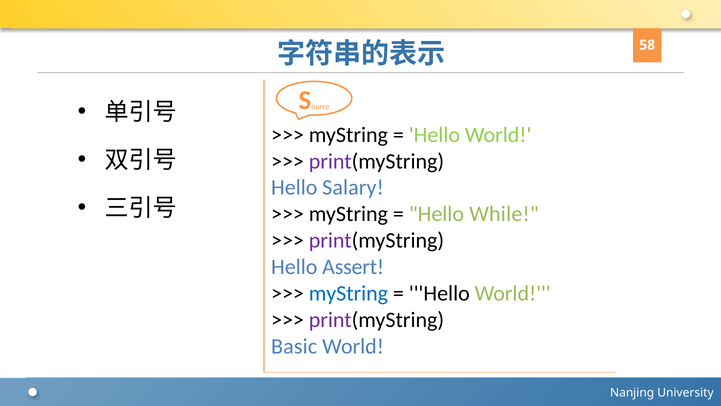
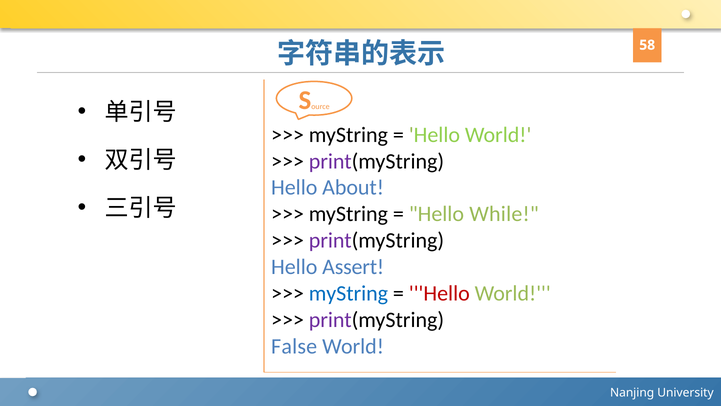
Salary: Salary -> About
Hello at (439, 293) colour: black -> red
Basic: Basic -> False
